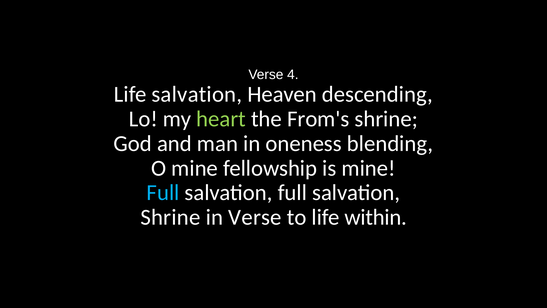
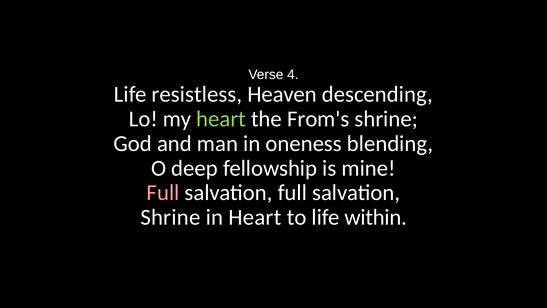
Life salvation: salvation -> resistless
O mine: mine -> deep
Full at (163, 193) colour: light blue -> pink
in Verse: Verse -> Heart
